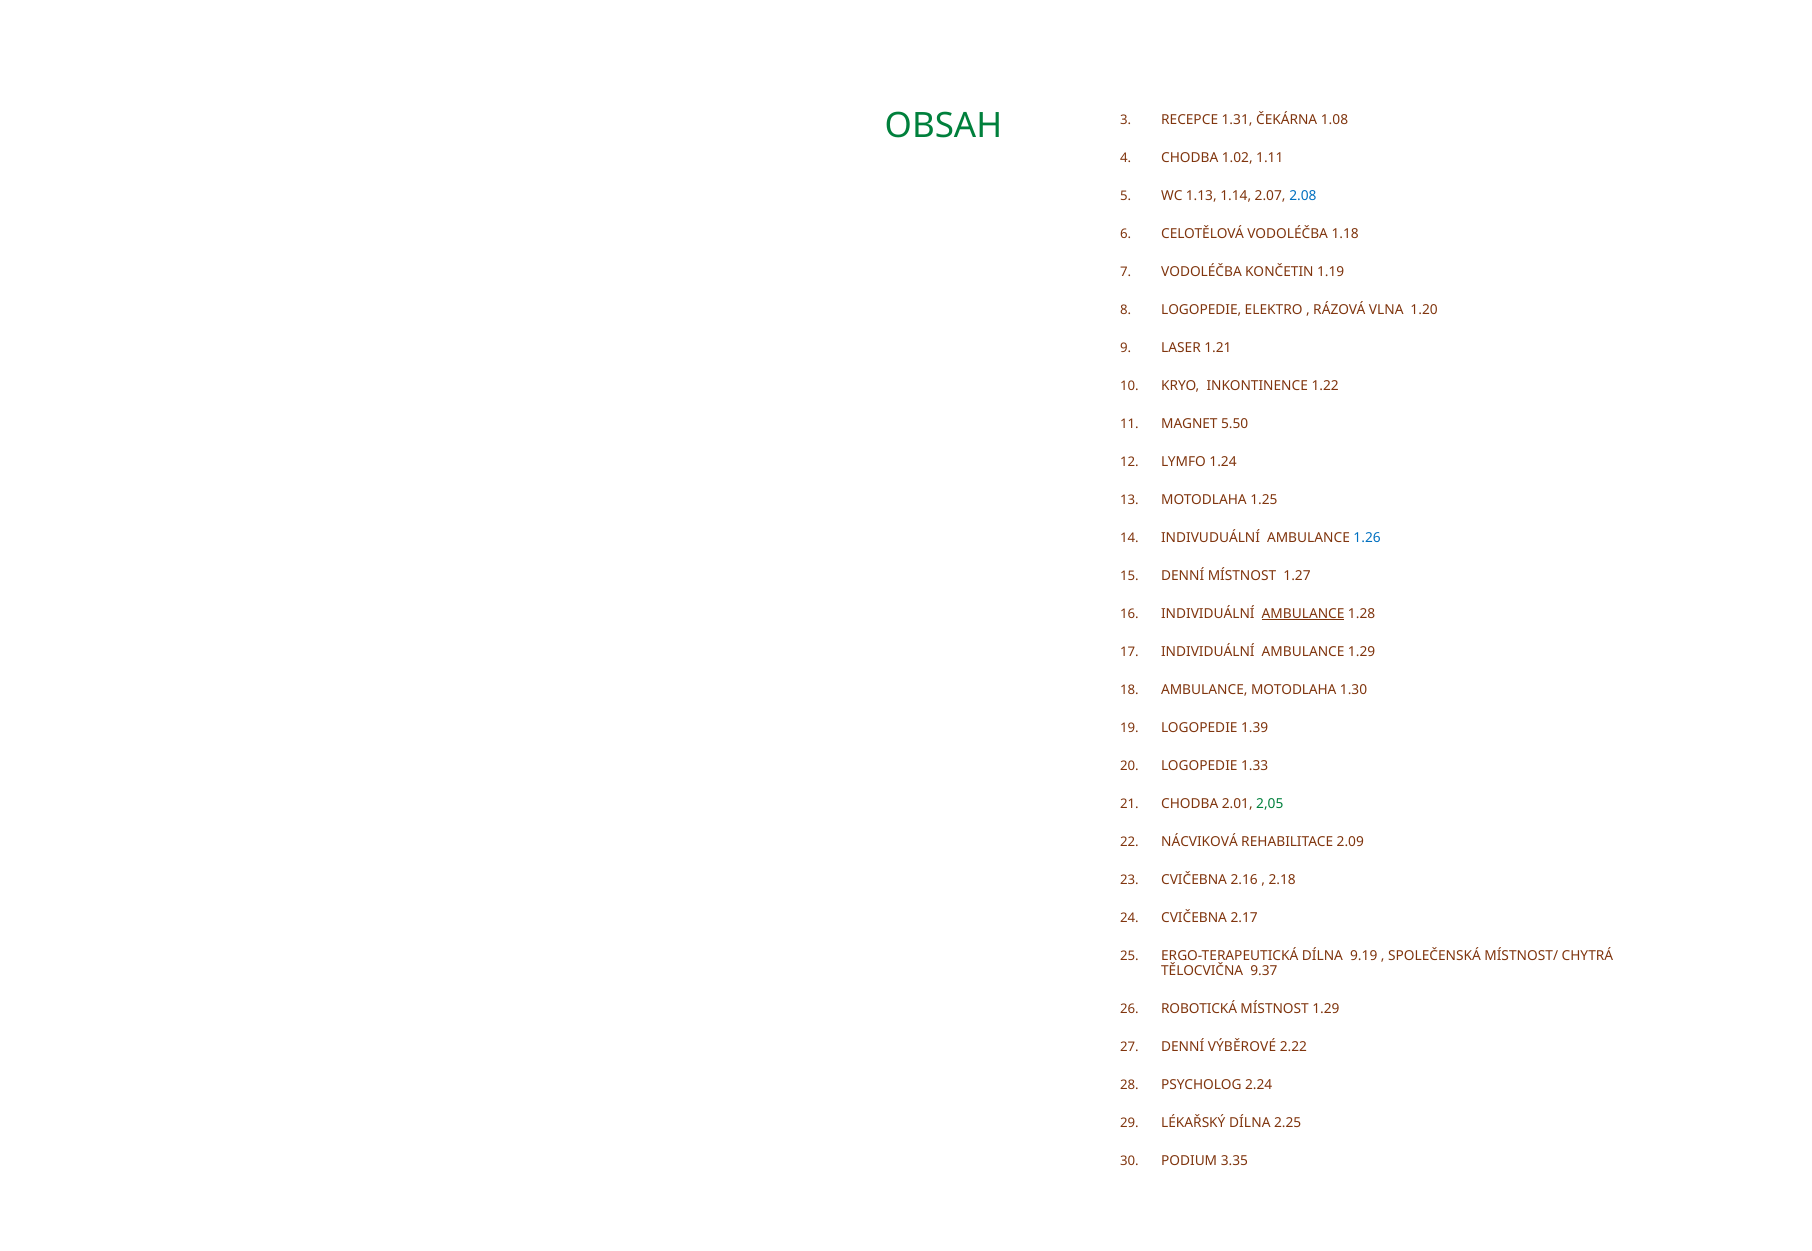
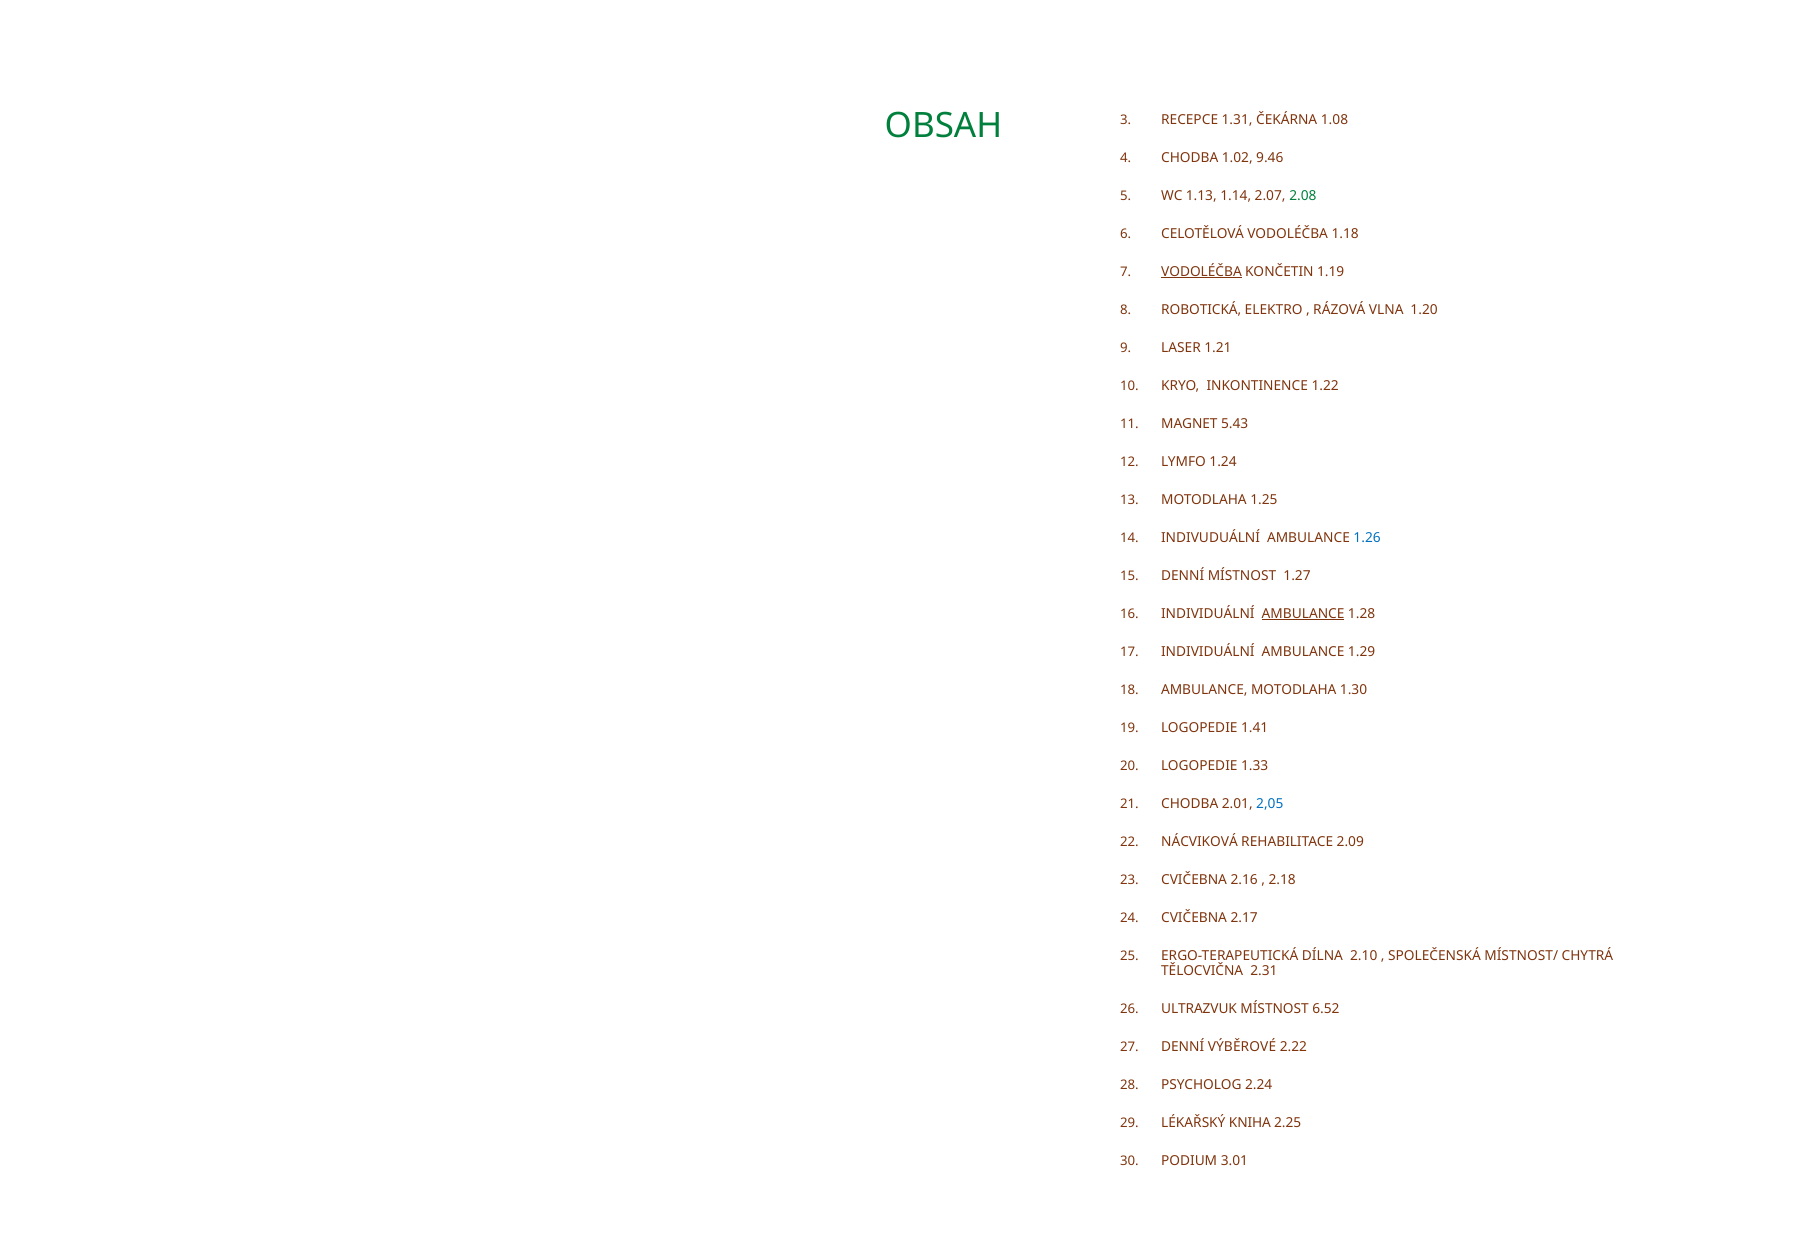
1.11: 1.11 -> 9.46
2.08 colour: blue -> green
VODOLÉČBA at (1201, 272) underline: none -> present
LOGOPEDIE at (1201, 310): LOGOPEDIE -> ROBOTICKÁ
5.50: 5.50 -> 5.43
1.39: 1.39 -> 1.41
2,05 colour: green -> blue
9.19: 9.19 -> 2.10
9.37: 9.37 -> 2.31
ROBOTICKÁ: ROBOTICKÁ -> ULTRAZVUK
MÍSTNOST 1.29: 1.29 -> 6.52
LÉKAŘSKÝ DÍLNA: DÍLNA -> KNIHA
3.35: 3.35 -> 3.01
